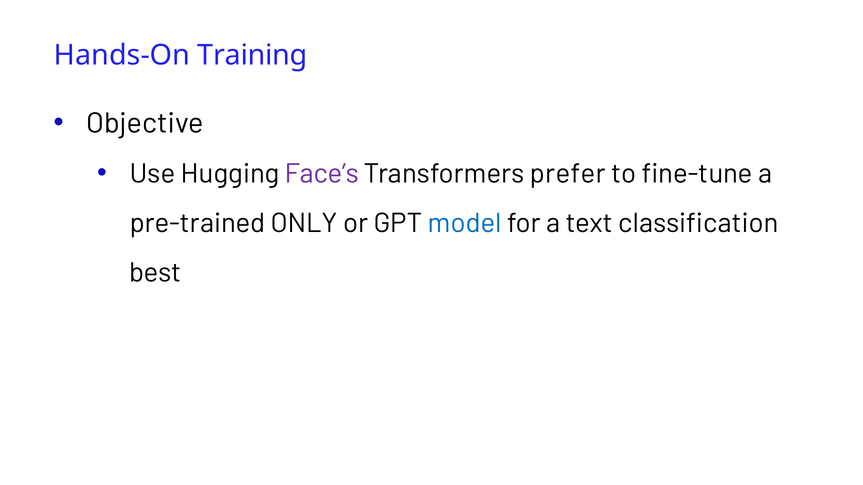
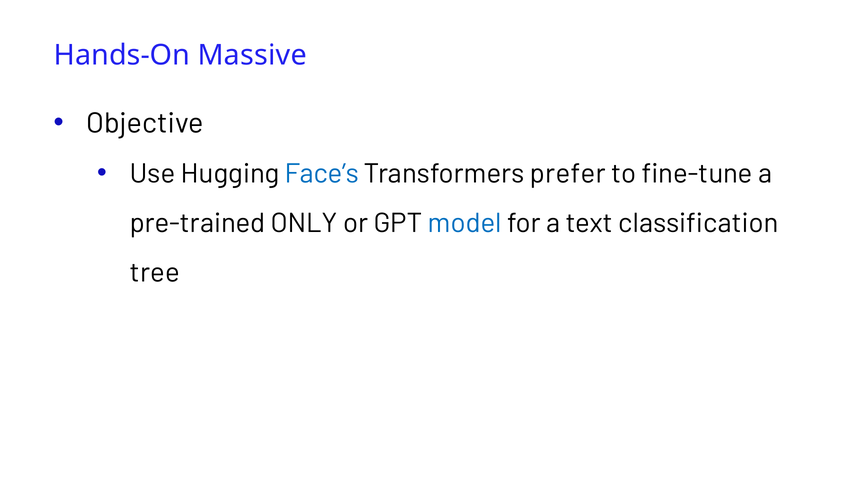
Training: Training -> Massive
Face’s colour: purple -> blue
best: best -> tree
